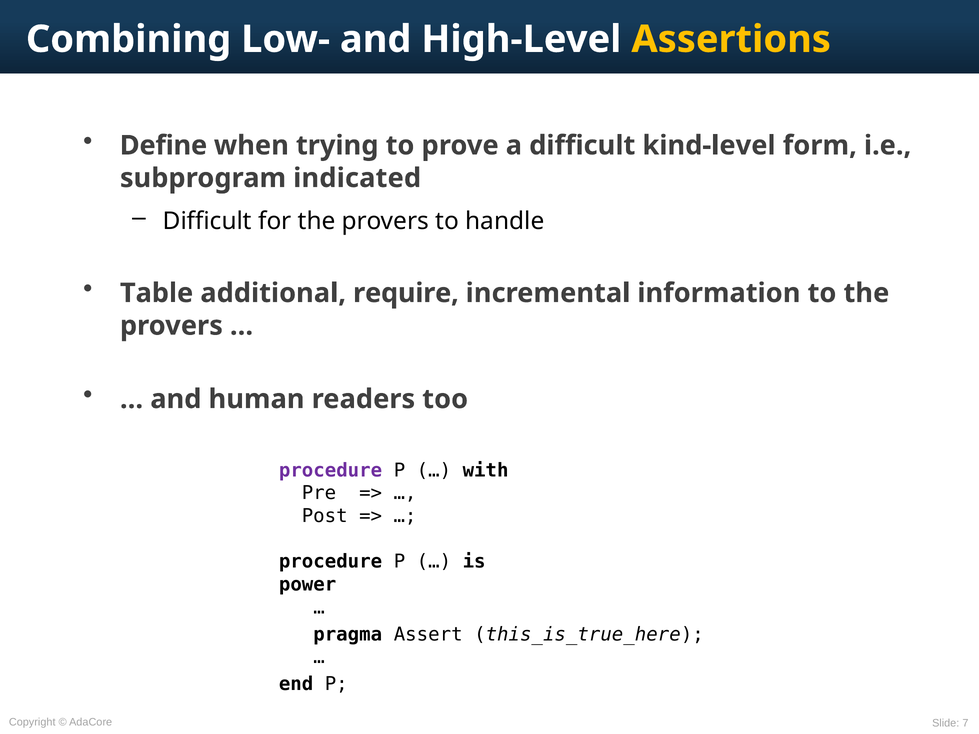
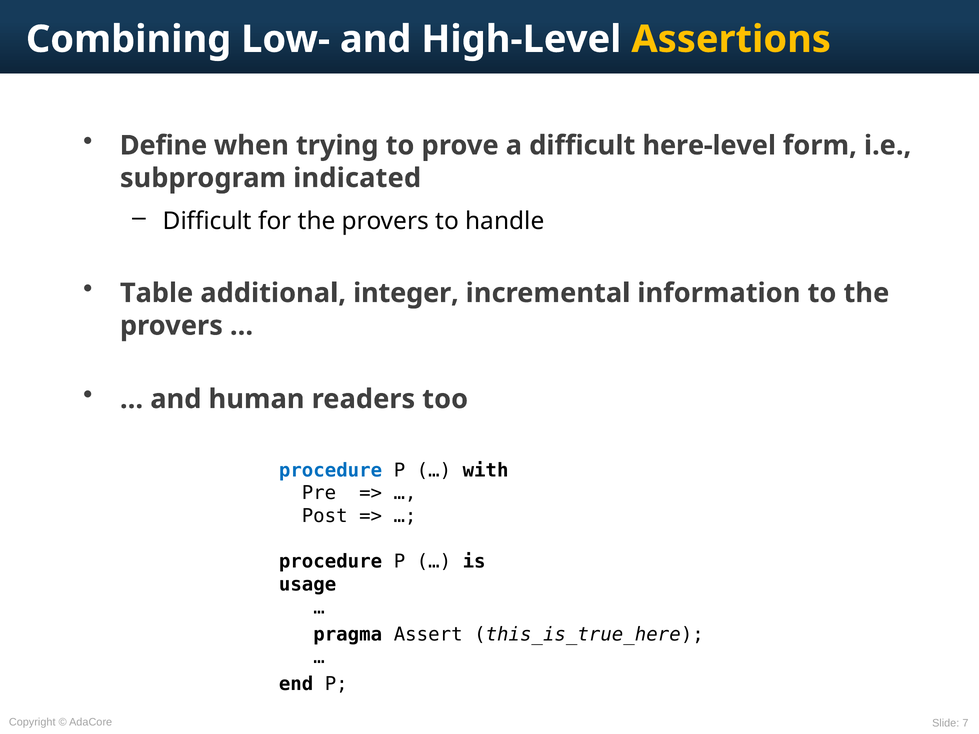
kind-level: kind-level -> here-level
require: require -> integer
procedure at (331, 470) colour: purple -> blue
power: power -> usage
